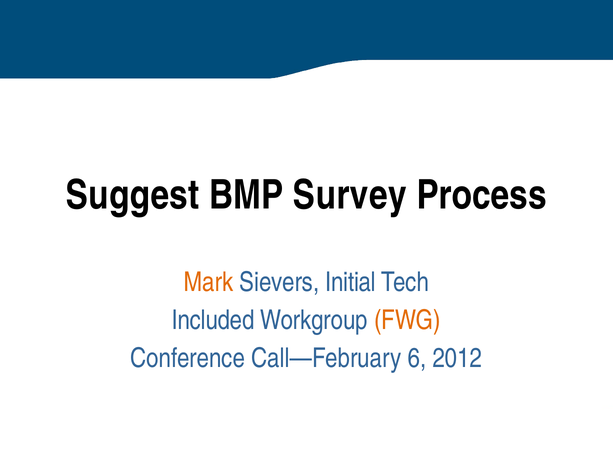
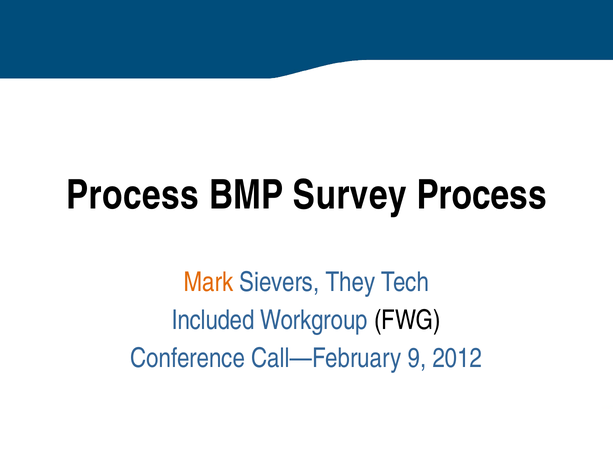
Suggest at (133, 195): Suggest -> Process
Initial: Initial -> They
FWG colour: orange -> black
6: 6 -> 9
